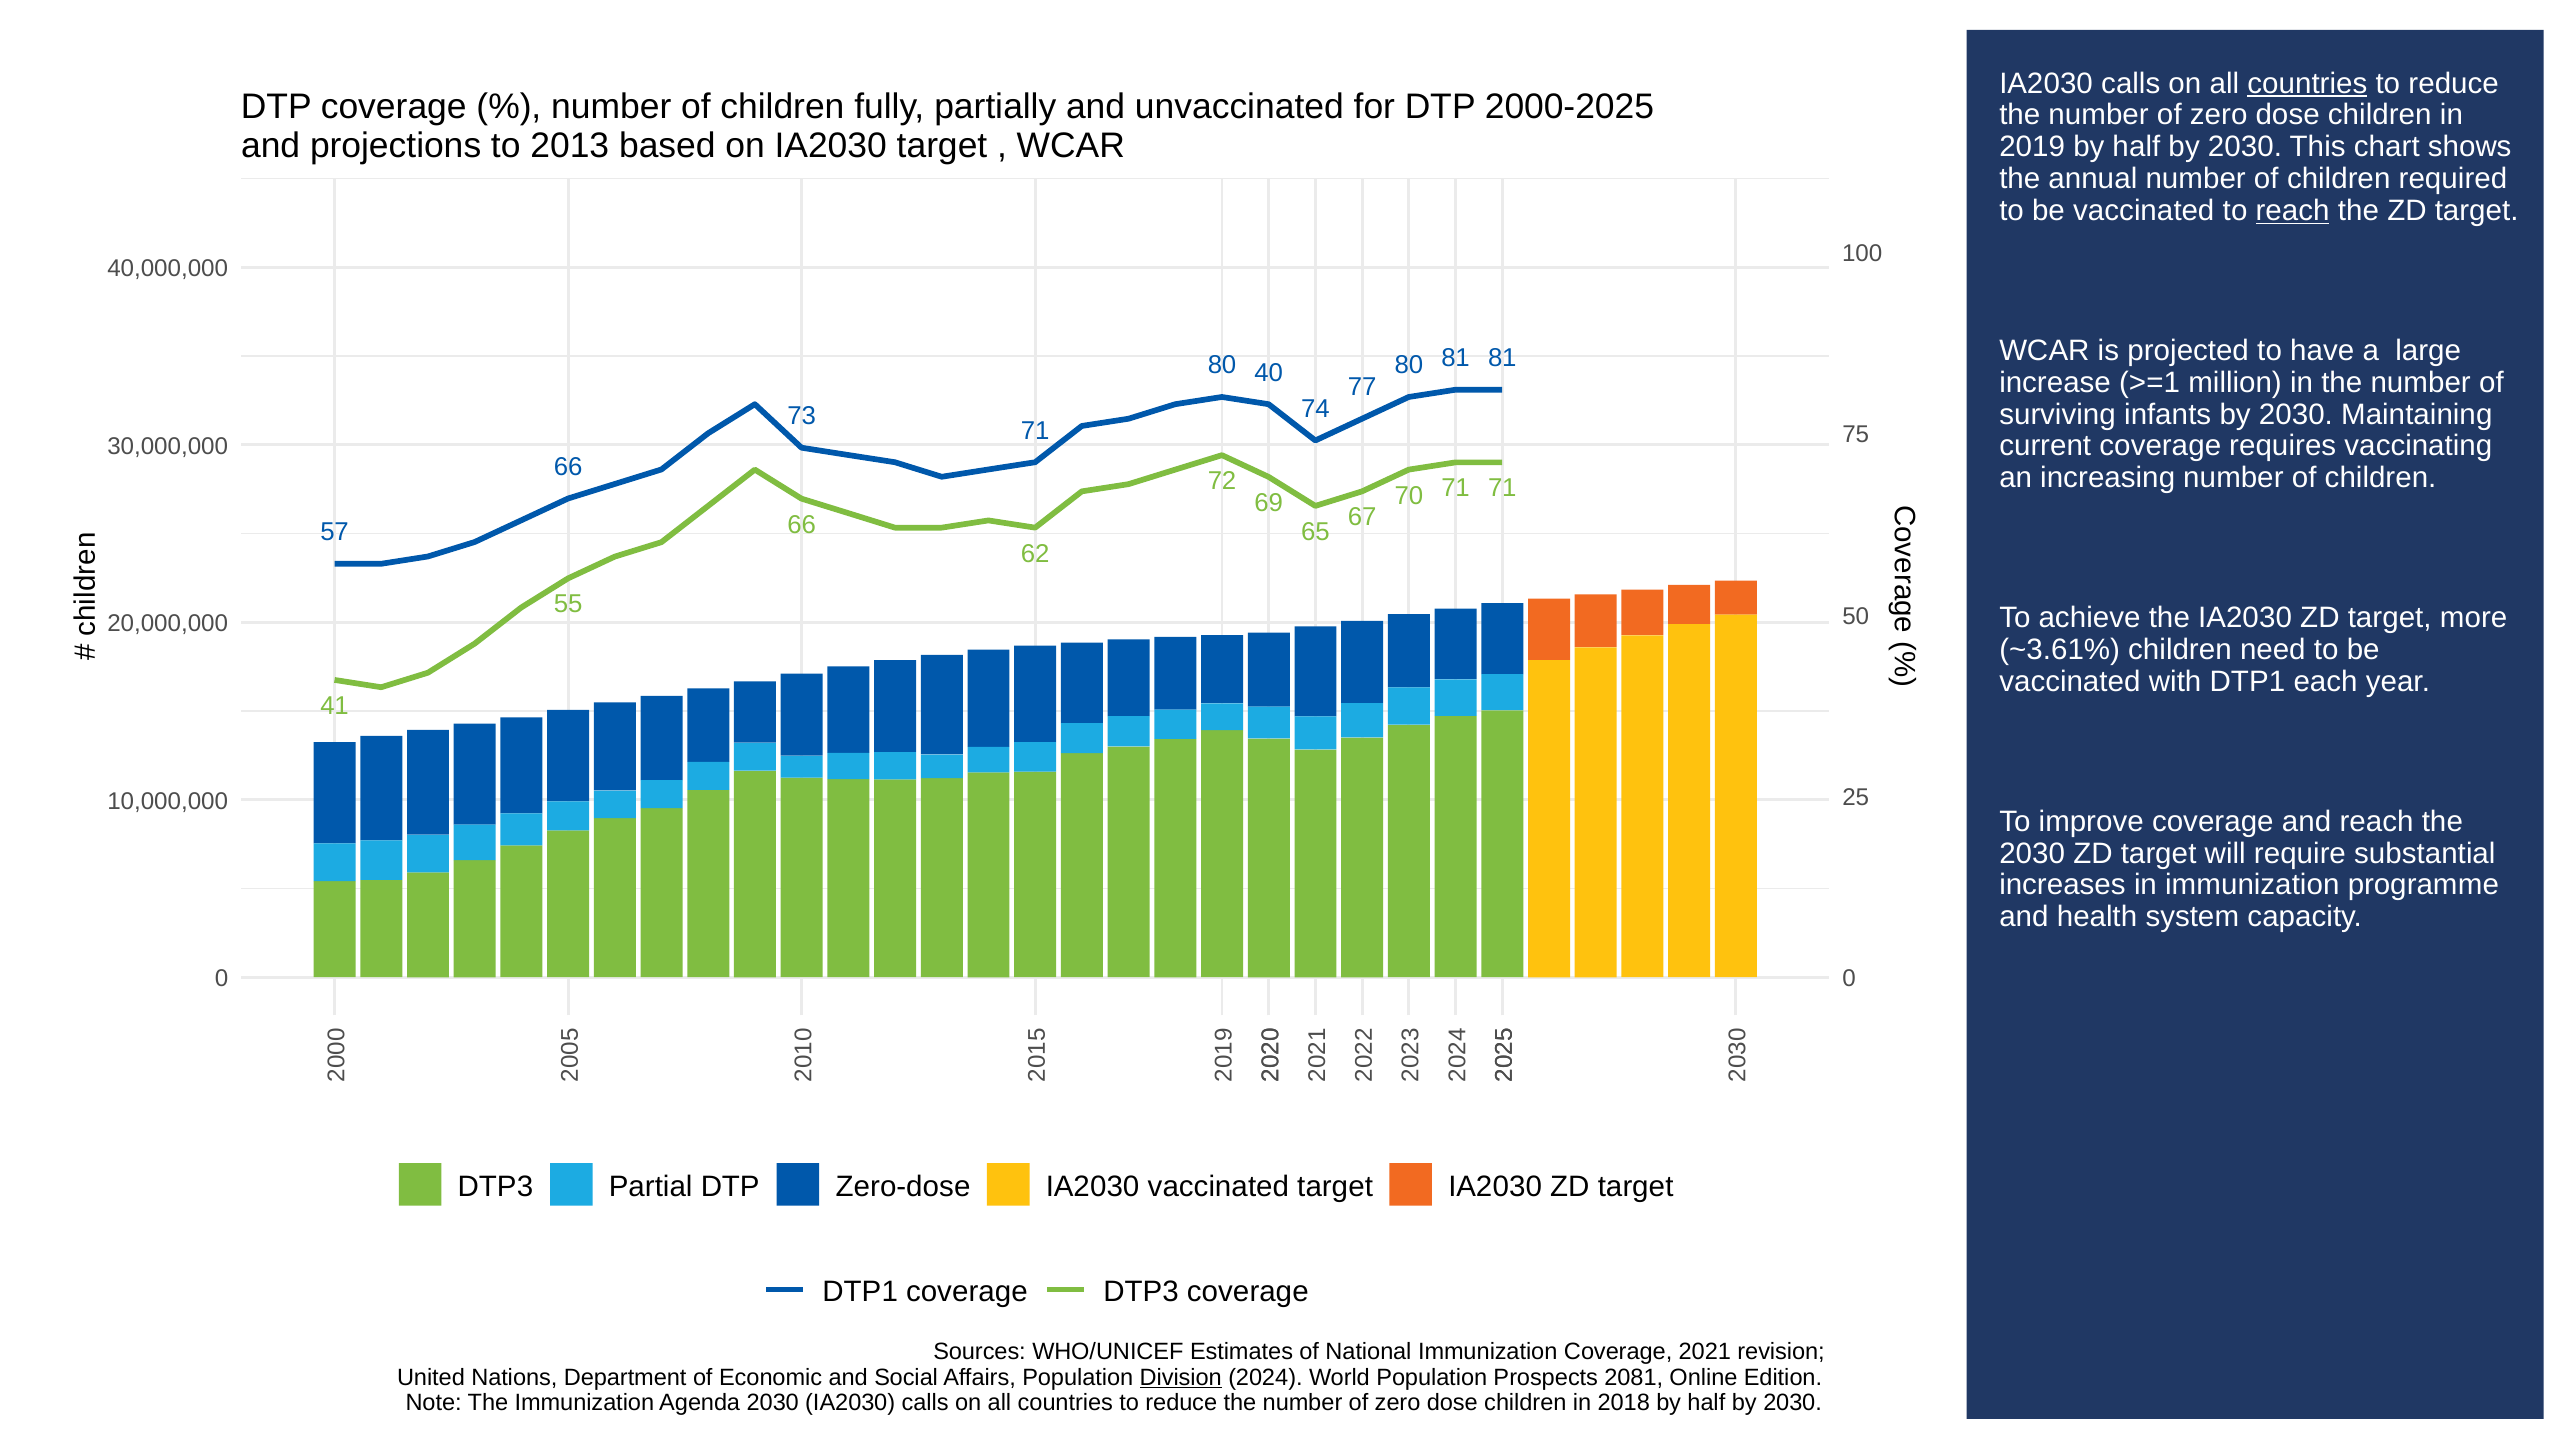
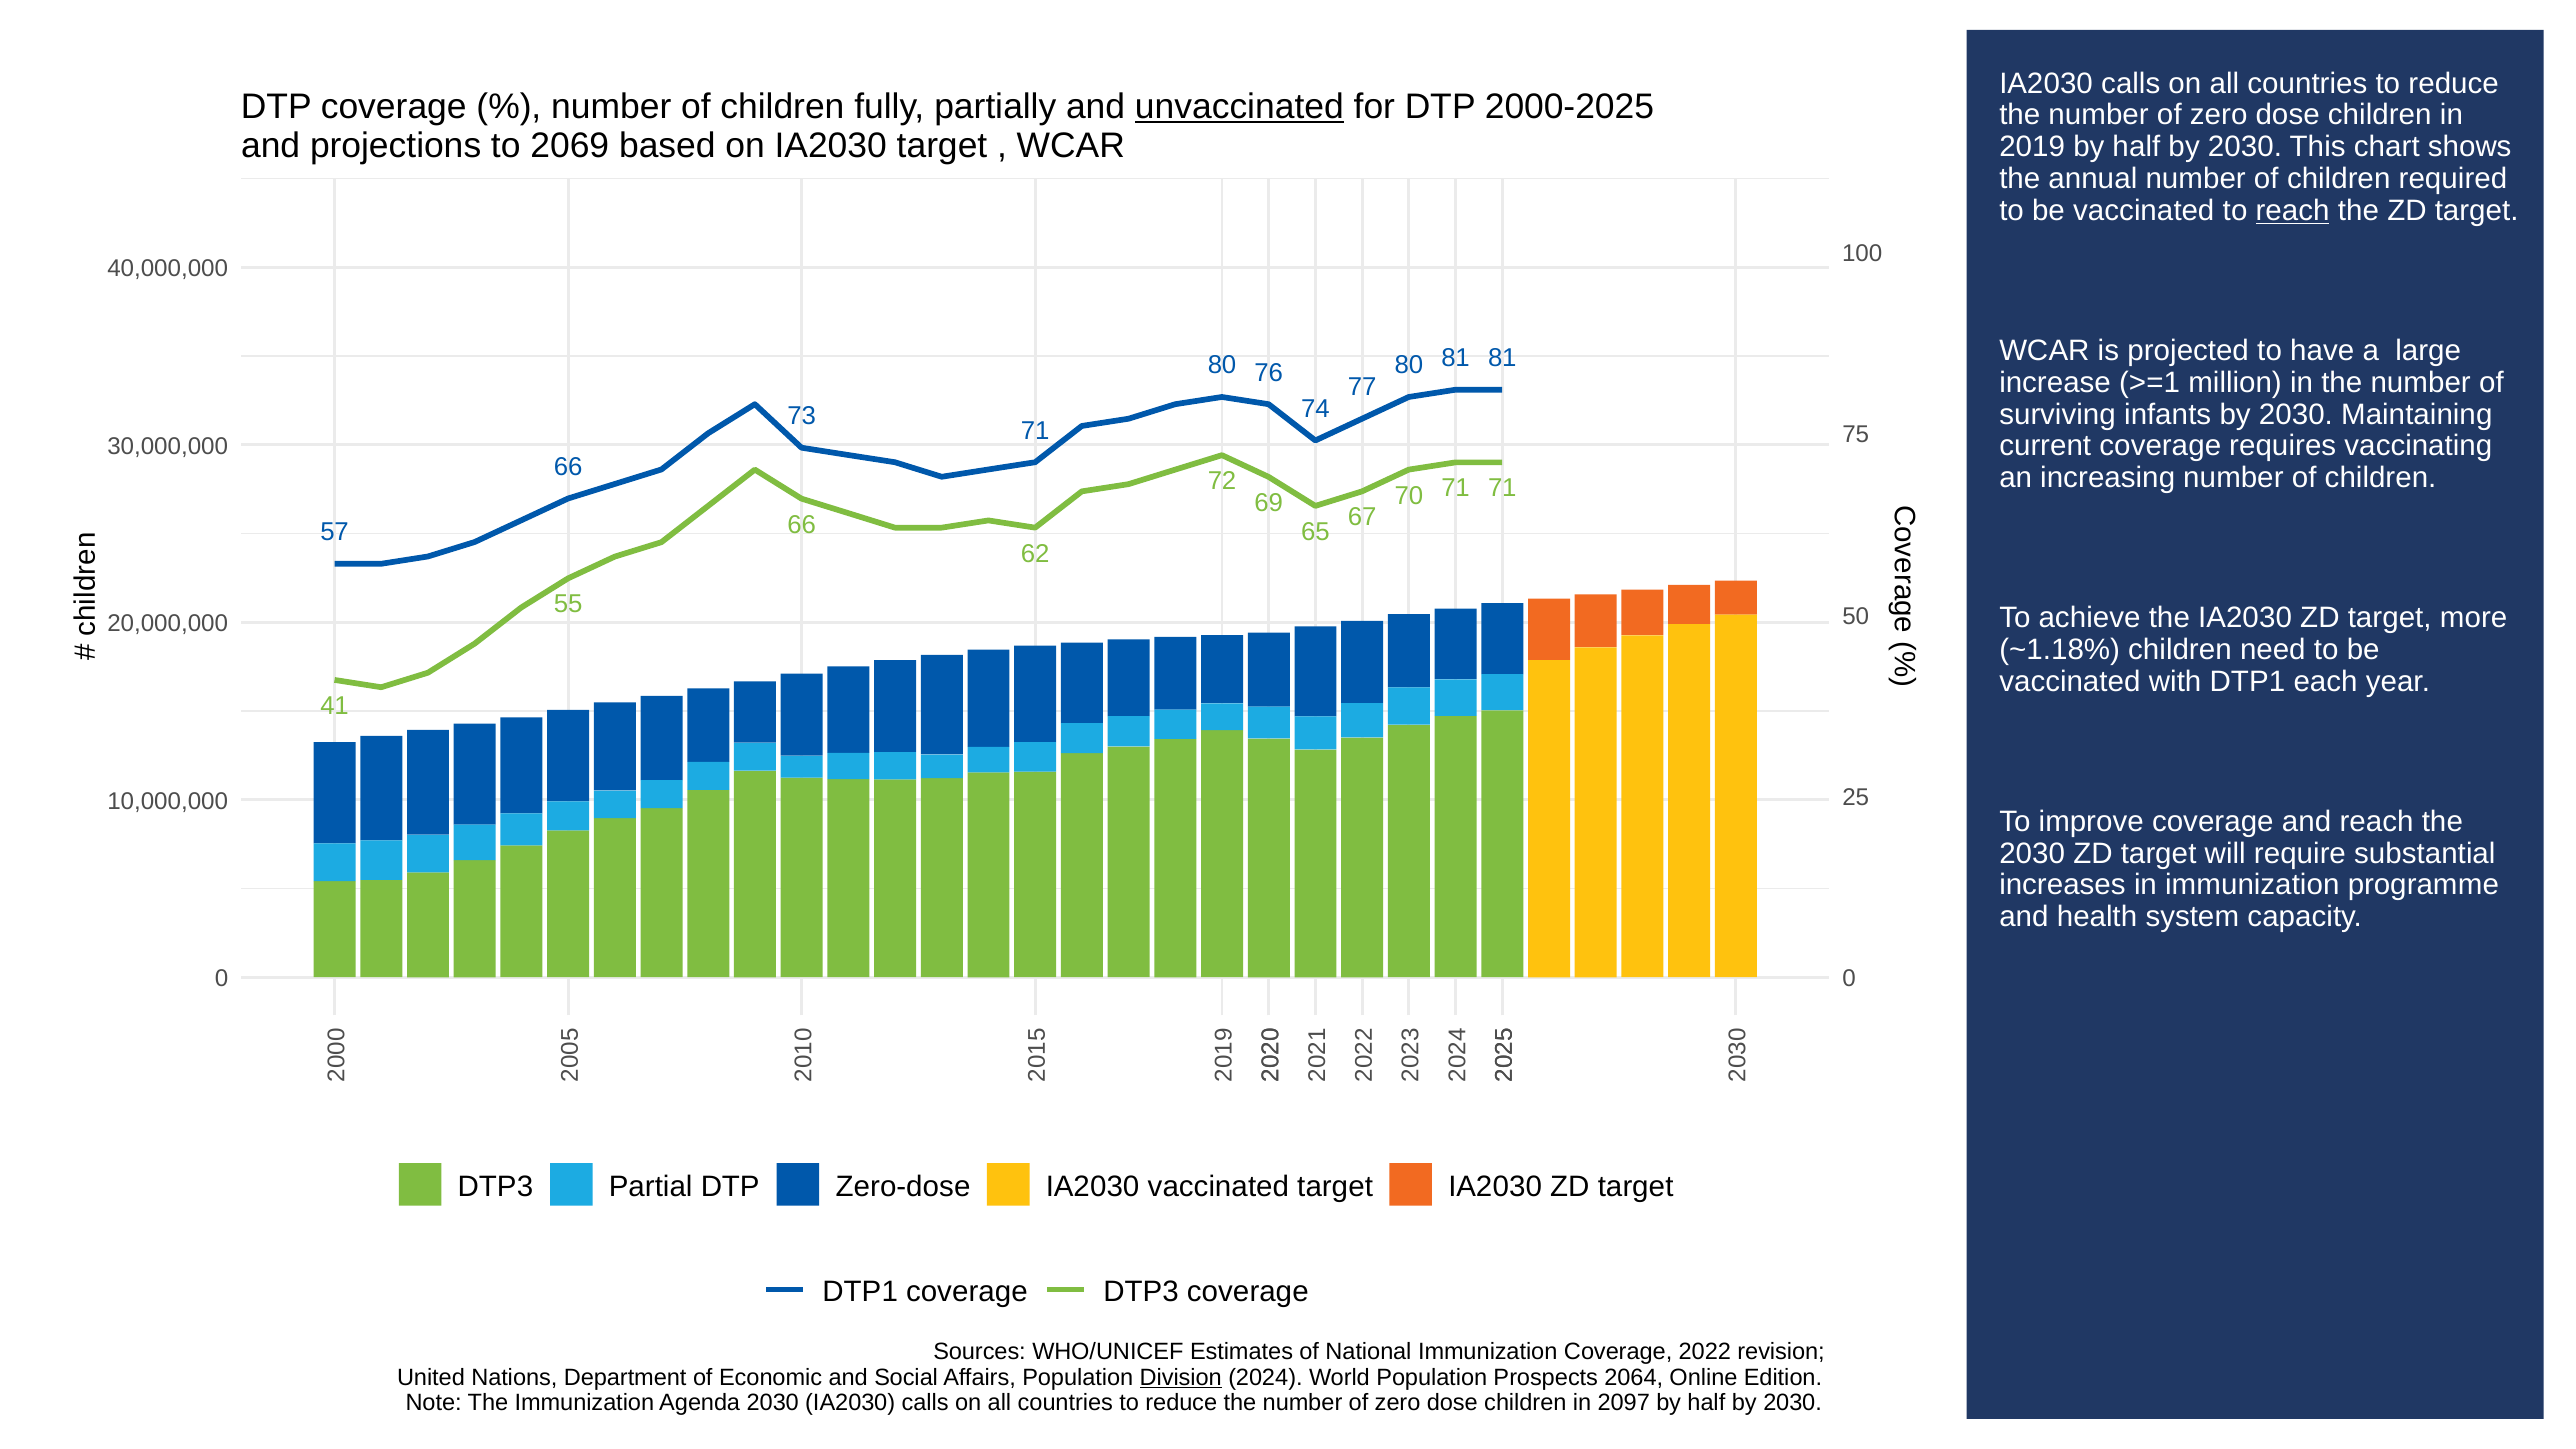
countries at (2307, 83) underline: present -> none
unvaccinated underline: none -> present
2013: 2013 -> 2069
40: 40 -> 76
~3.61%: ~3.61% -> ~1.18%
2021: 2021 -> 2022
2081: 2081 -> 2064
2018: 2018 -> 2097
